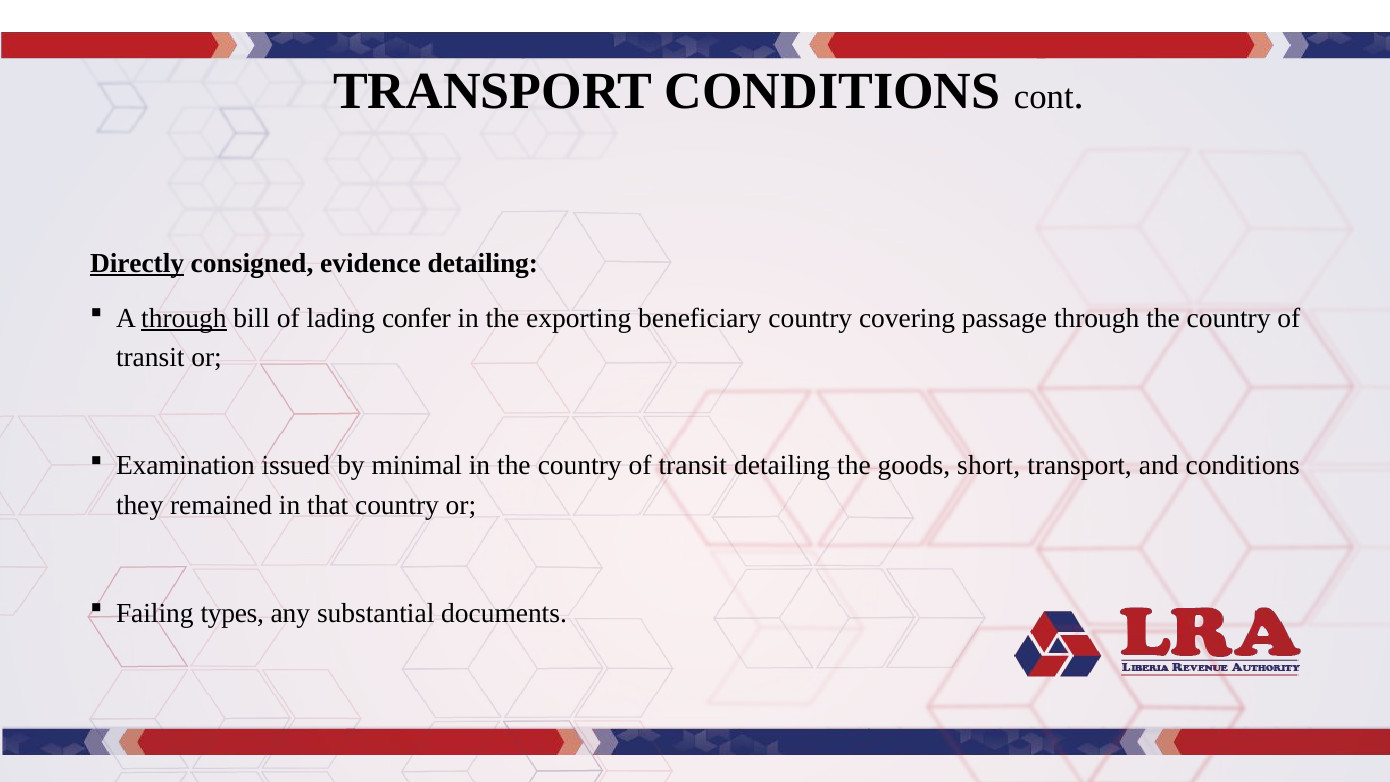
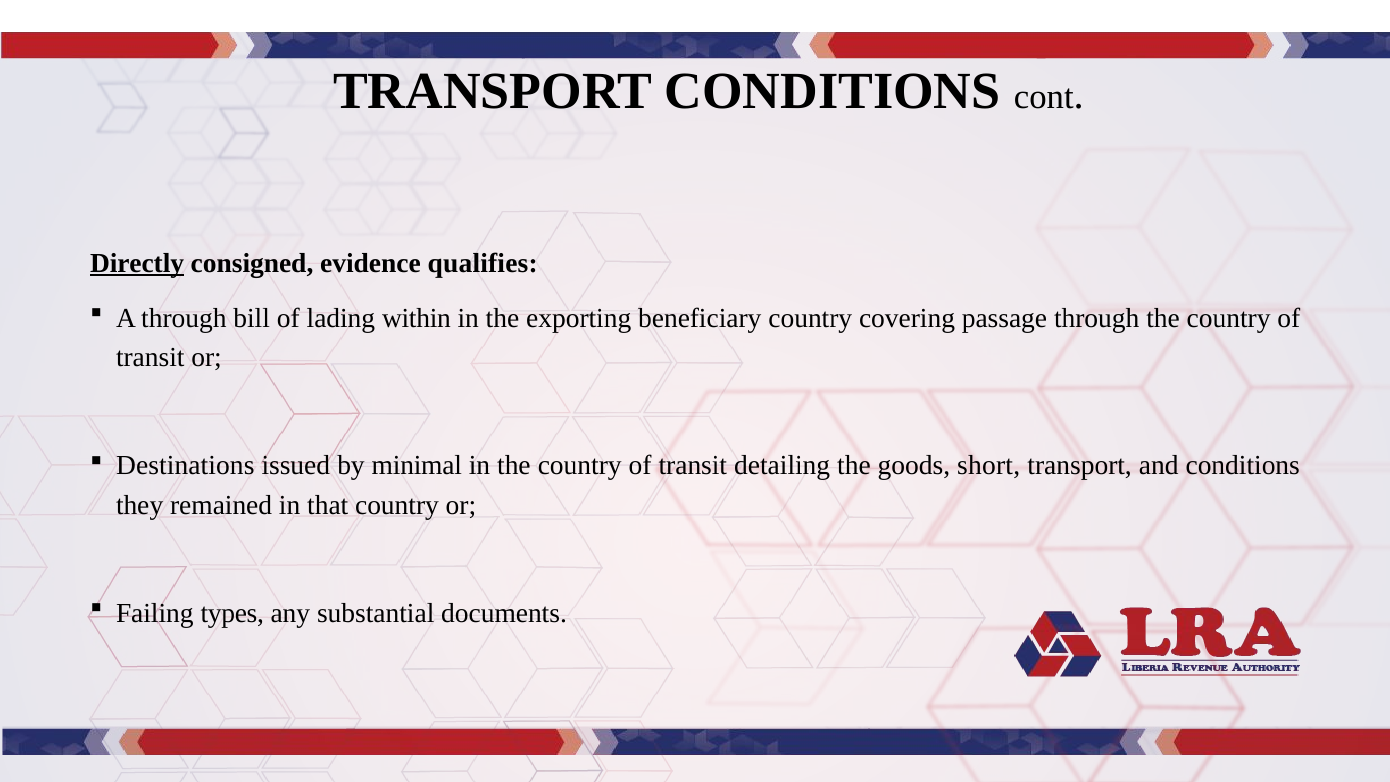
evidence detailing: detailing -> qualifies
through at (184, 318) underline: present -> none
confer: confer -> within
Examination: Examination -> Destinations
